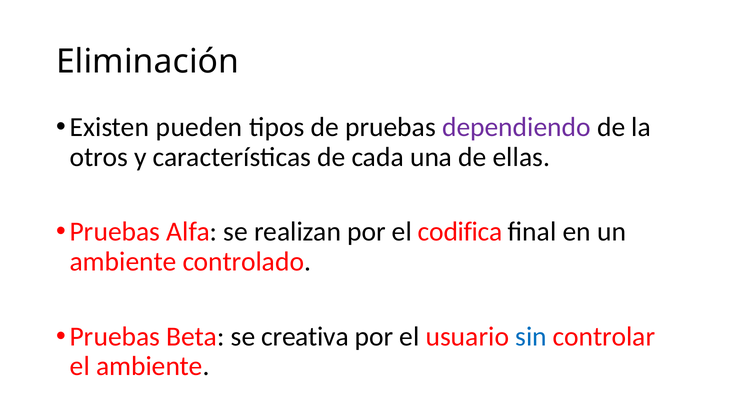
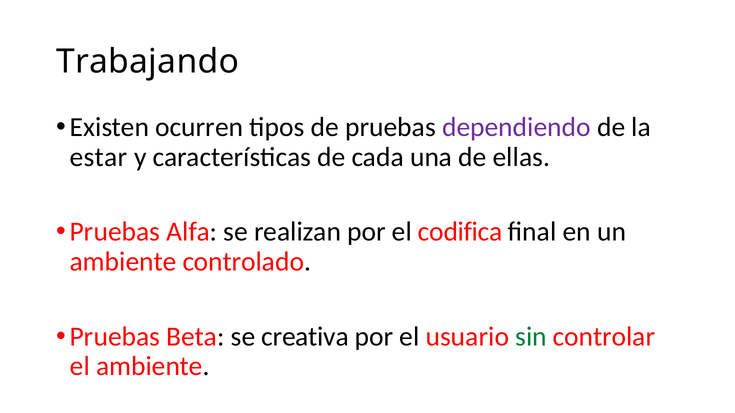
Eliminación: Eliminación -> Trabajando
pueden: pueden -> ocurren
otros: otros -> estar
sin colour: blue -> green
